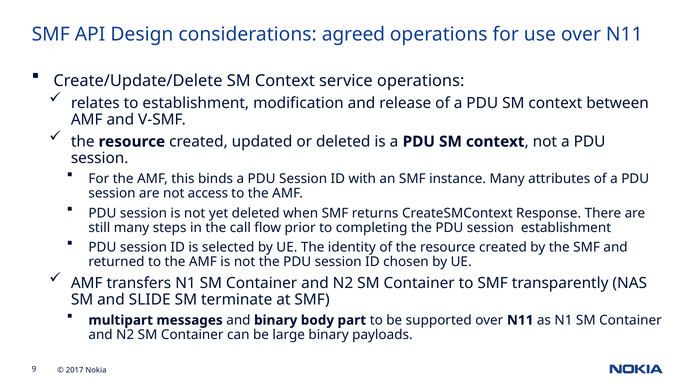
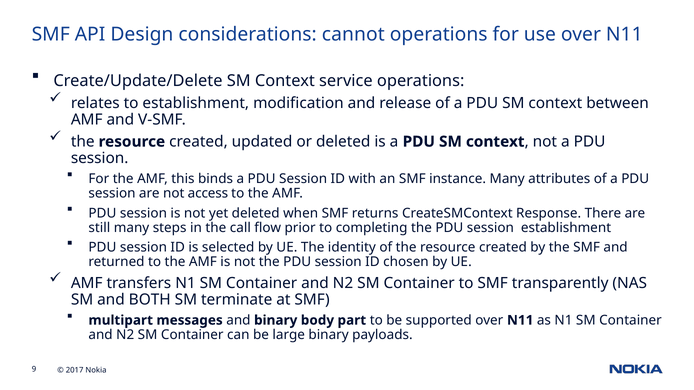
agreed: agreed -> cannot
SLIDE: SLIDE -> BOTH
